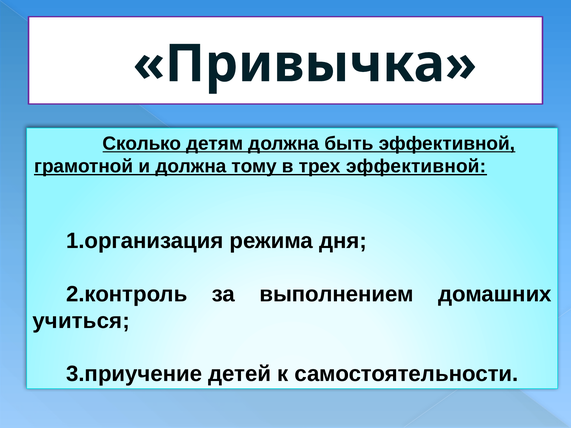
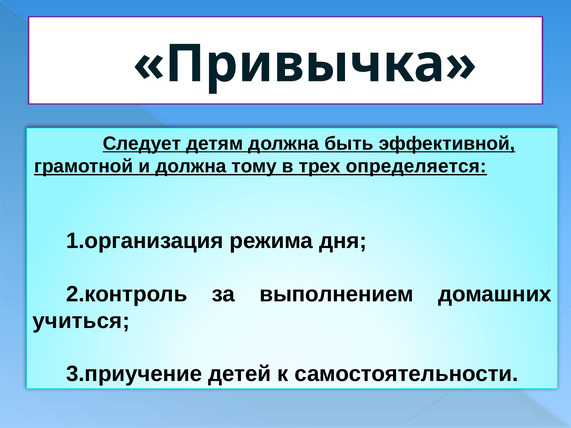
Сколько: Сколько -> Следует
трех эффективной: эффективной -> определяется
